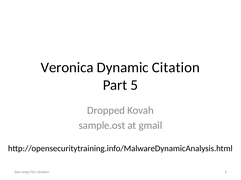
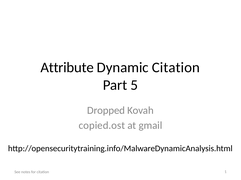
Veronica: Veronica -> Attribute
sample.ost: sample.ost -> copied.ost
